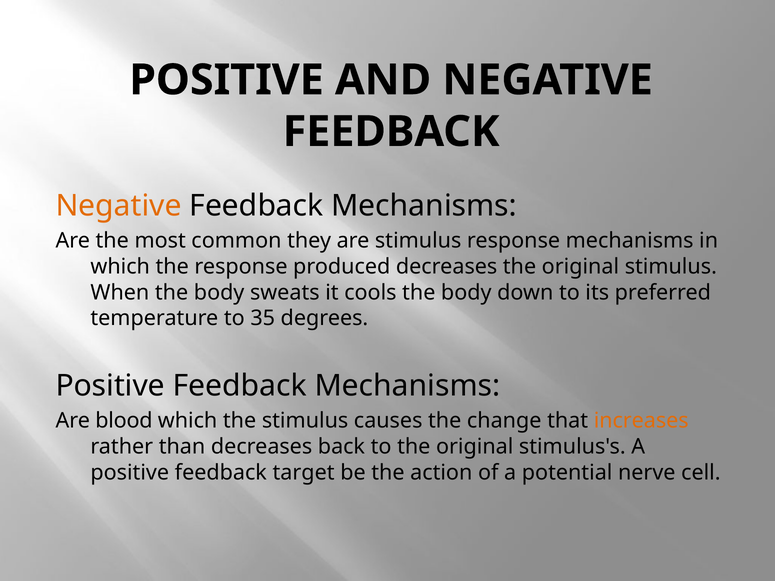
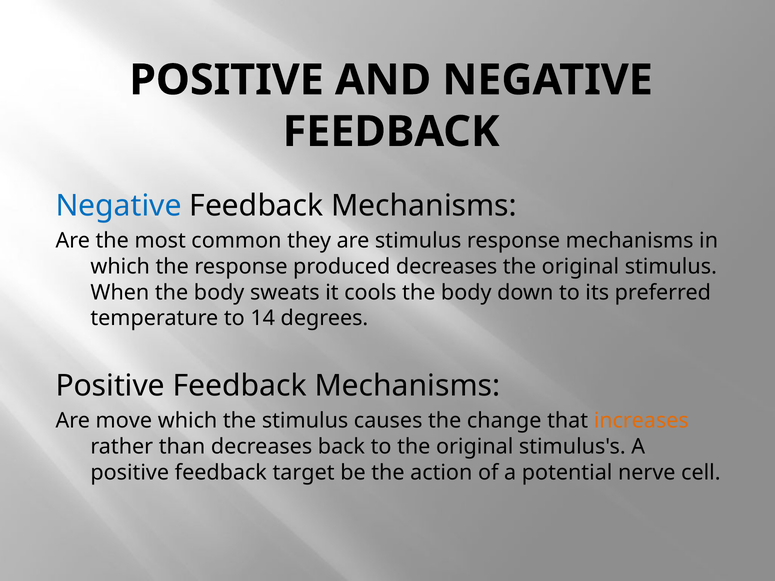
Negative at (119, 206) colour: orange -> blue
35: 35 -> 14
blood: blood -> move
